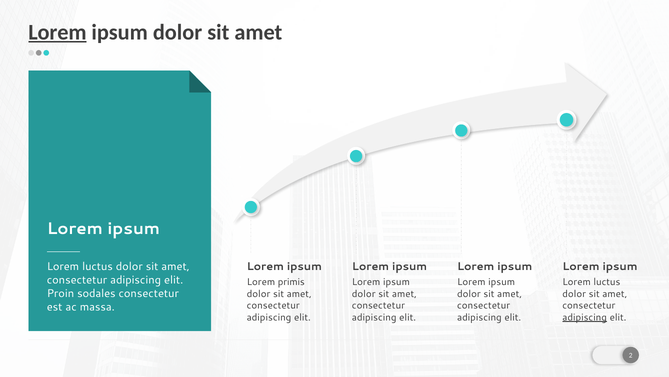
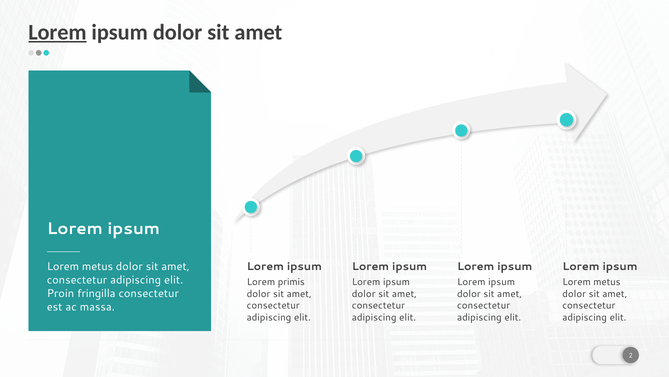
luctus at (98, 266): luctus -> metus
luctus at (607, 282): luctus -> metus
sodales: sodales -> fringilla
adipiscing at (585, 317) underline: present -> none
